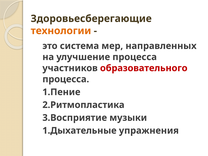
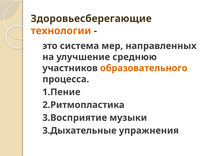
улучшение процесса: процесса -> среднюю
образовательного colour: red -> orange
1.Дыхательные: 1.Дыхательные -> 3.Дыхательные
